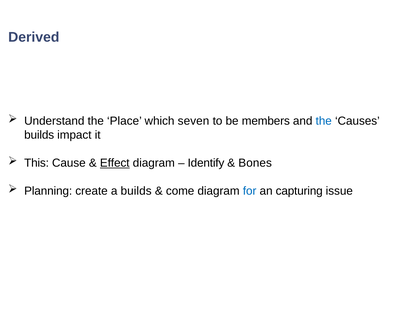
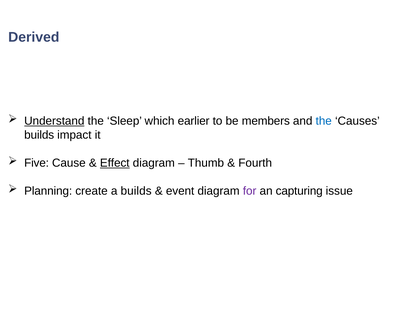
Understand underline: none -> present
Place: Place -> Sleep
seven: seven -> earlier
This: This -> Five
Identify: Identify -> Thumb
Bones: Bones -> Fourth
come: come -> event
for colour: blue -> purple
